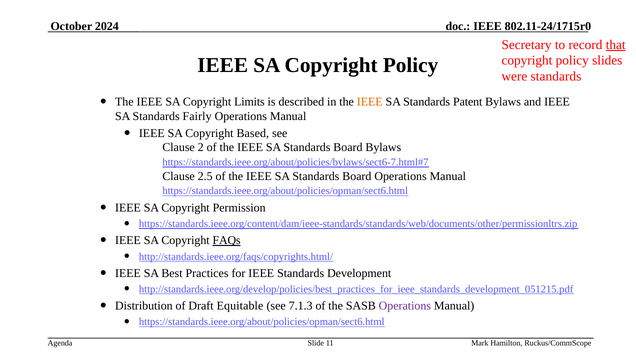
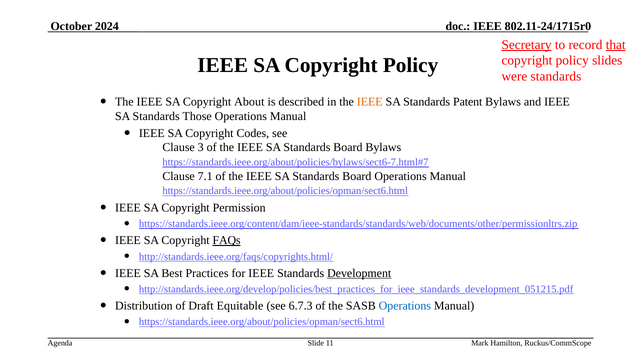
Secretary underline: none -> present
Limits: Limits -> About
Fairly: Fairly -> Those
Based: Based -> Codes
2: 2 -> 3
2.5: 2.5 -> 7.1
Development underline: none -> present
7.1.3: 7.1.3 -> 6.7.3
Operations at (405, 306) colour: purple -> blue
